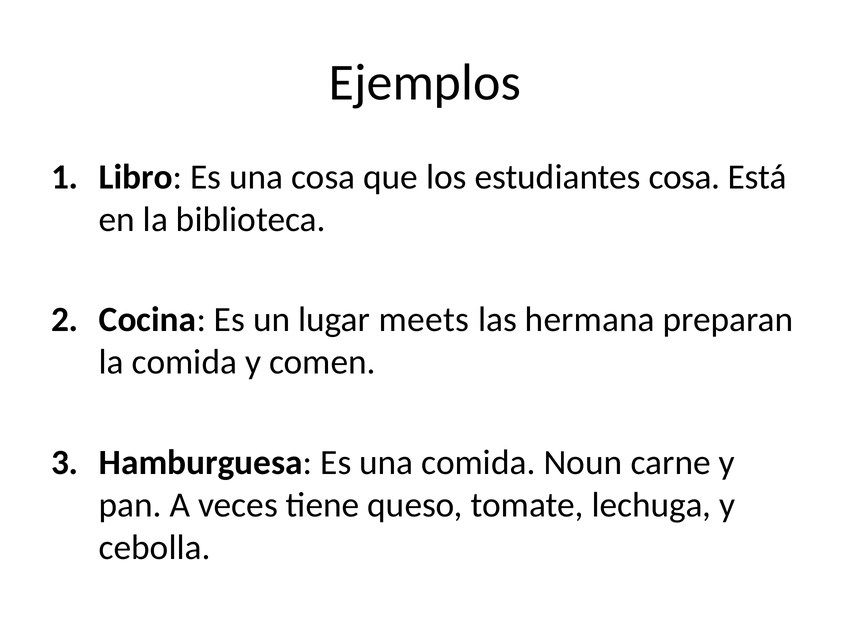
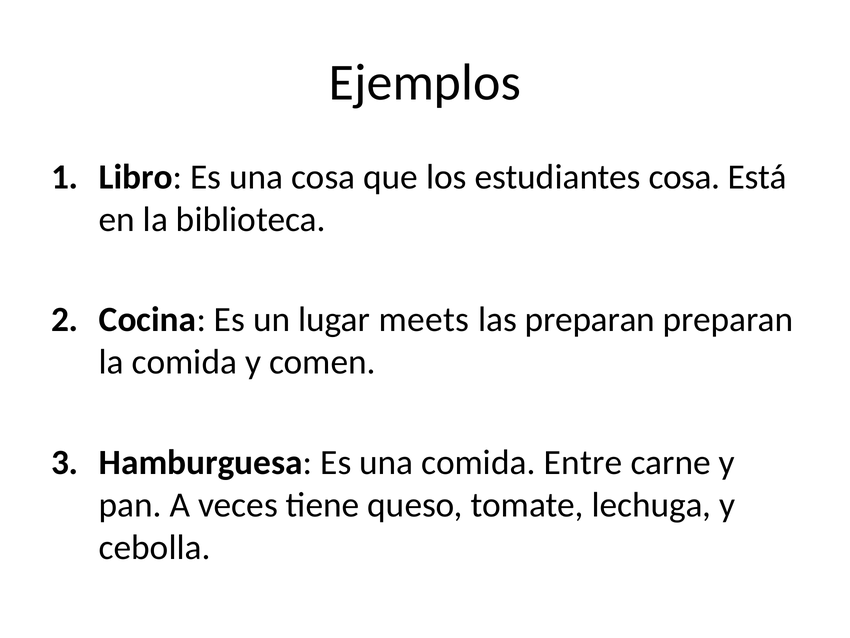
las hermana: hermana -> preparan
Noun: Noun -> Entre
